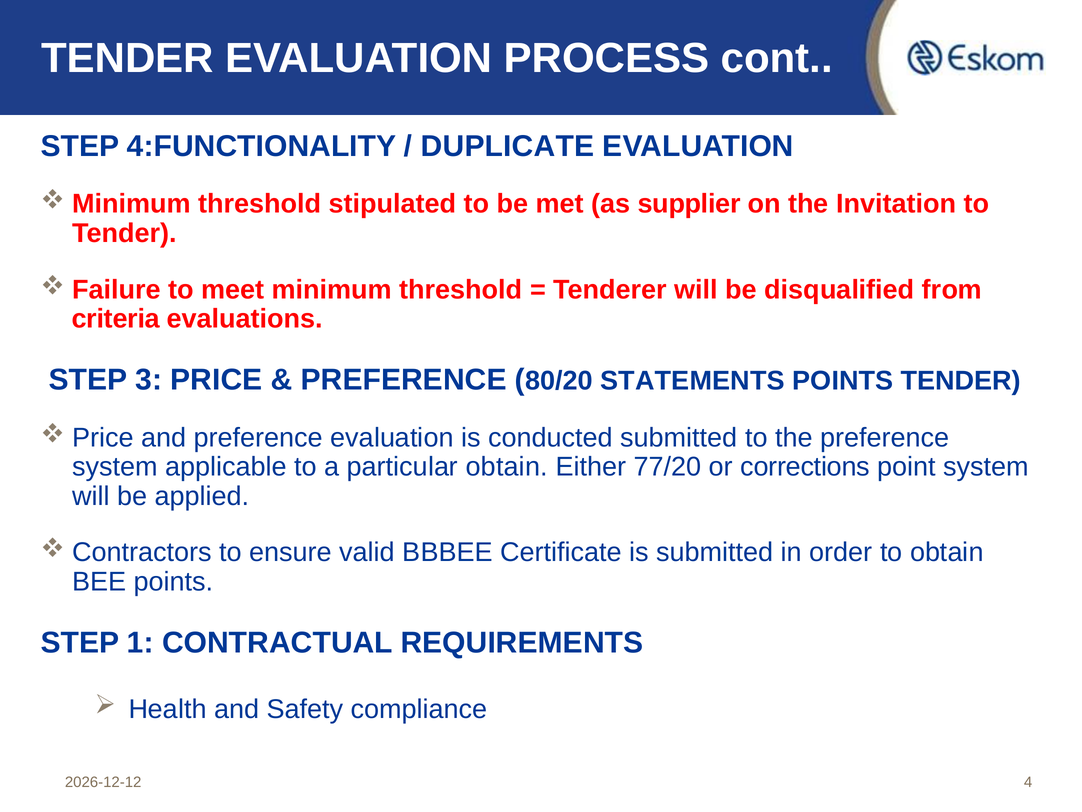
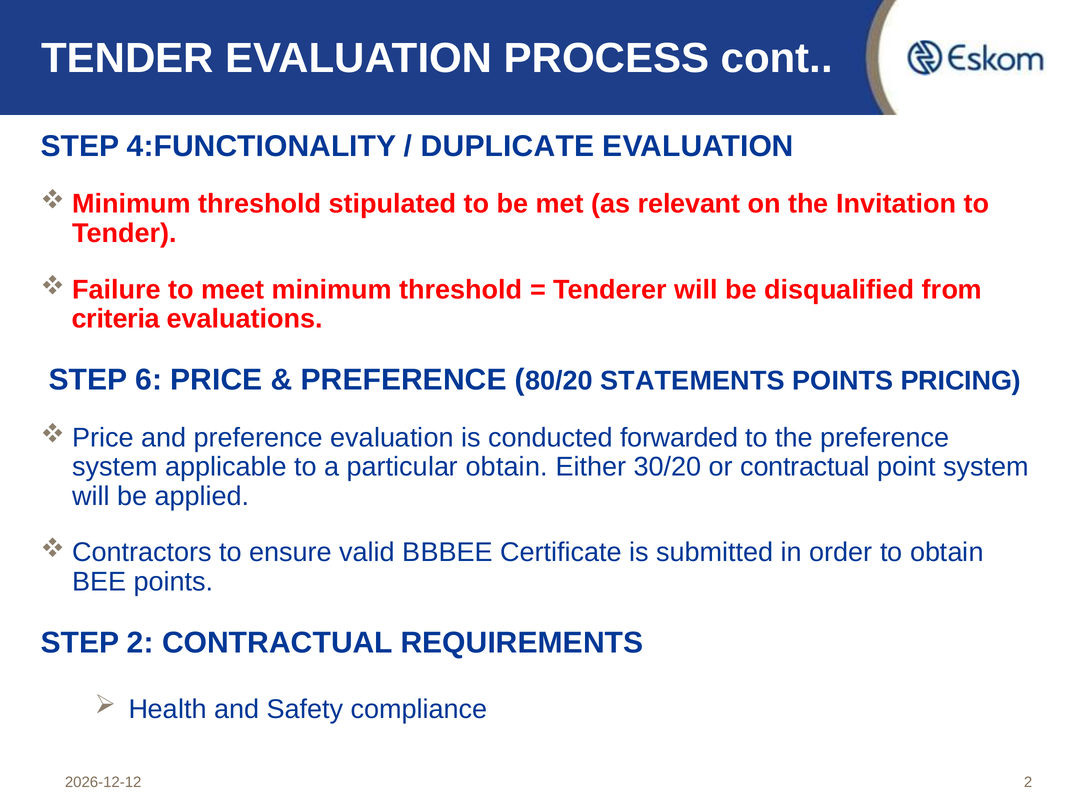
supplier: supplier -> relevant
3: 3 -> 6
POINTS TENDER: TENDER -> PRICING
conducted submitted: submitted -> forwarded
77/20: 77/20 -> 30/20
or corrections: corrections -> contractual
STEP 1: 1 -> 2
4 at (1028, 782): 4 -> 2
